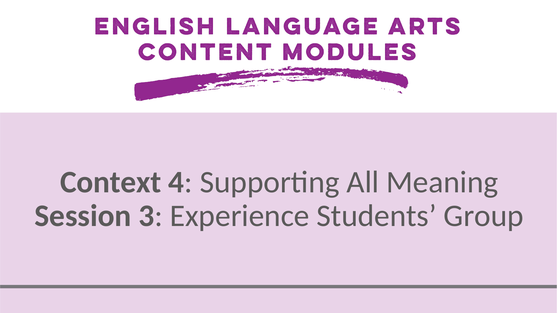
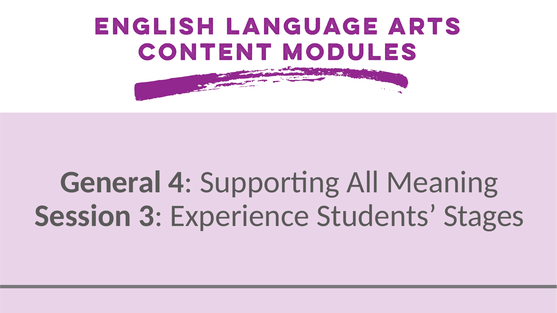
Context: Context -> General
Group: Group -> Stages
